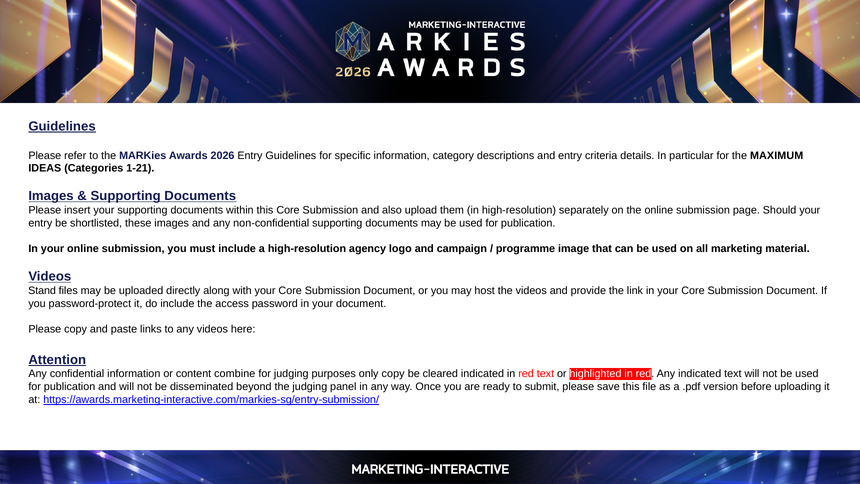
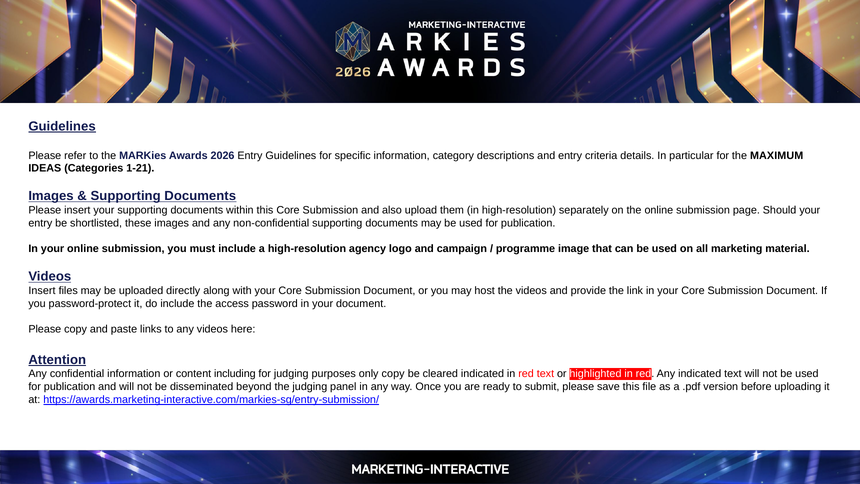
Stand at (42, 290): Stand -> Insert
combine: combine -> including
